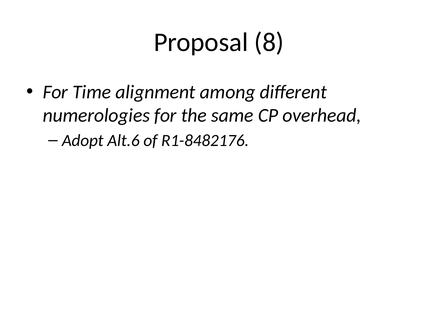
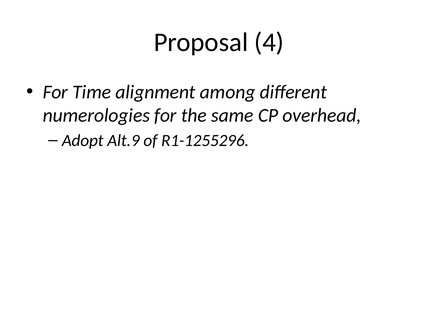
8: 8 -> 4
Alt.6: Alt.6 -> Alt.9
R1-8482176: R1-8482176 -> R1-1255296
